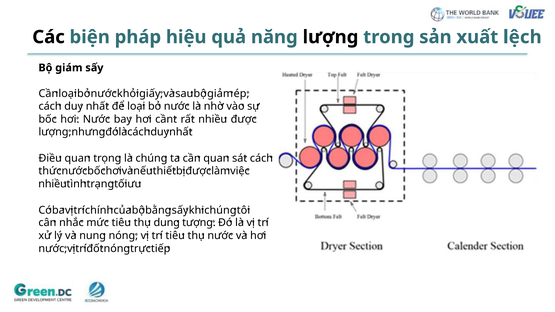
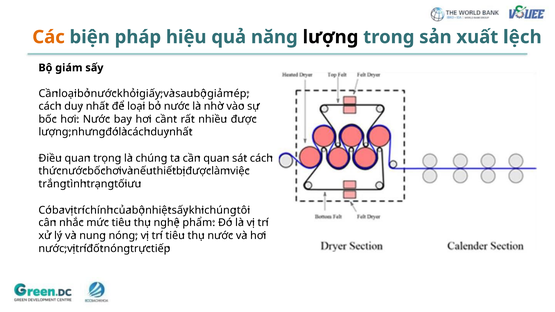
Các colour: black -> orange
nhiều at (53, 184): nhiều -> trắng
bằng: bằng -> nhiệt
dung: dung -> nghệ
tượng: tượng -> phẩm
